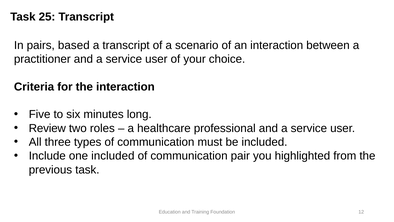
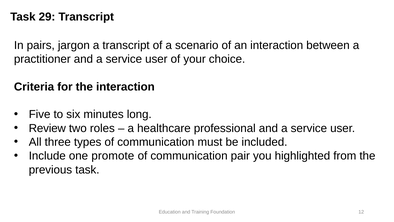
25: 25 -> 29
based: based -> jargon
one included: included -> promote
